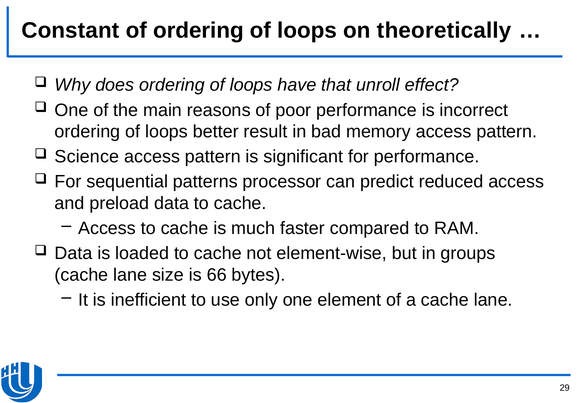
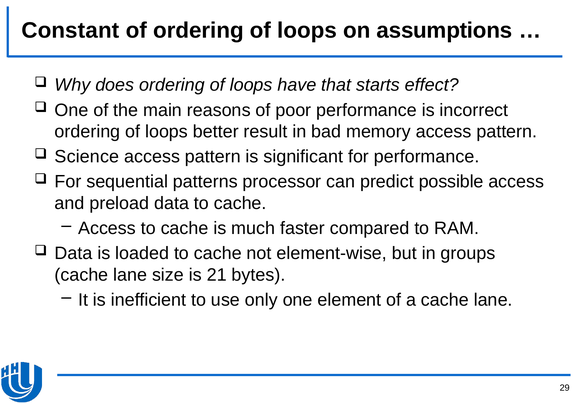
theoretically: theoretically -> assumptions
unroll: unroll -> starts
reduced: reduced -> possible
66: 66 -> 21
